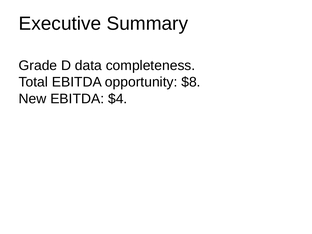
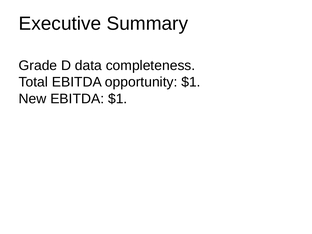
opportunity $8: $8 -> $1
EBITDA $4: $4 -> $1
